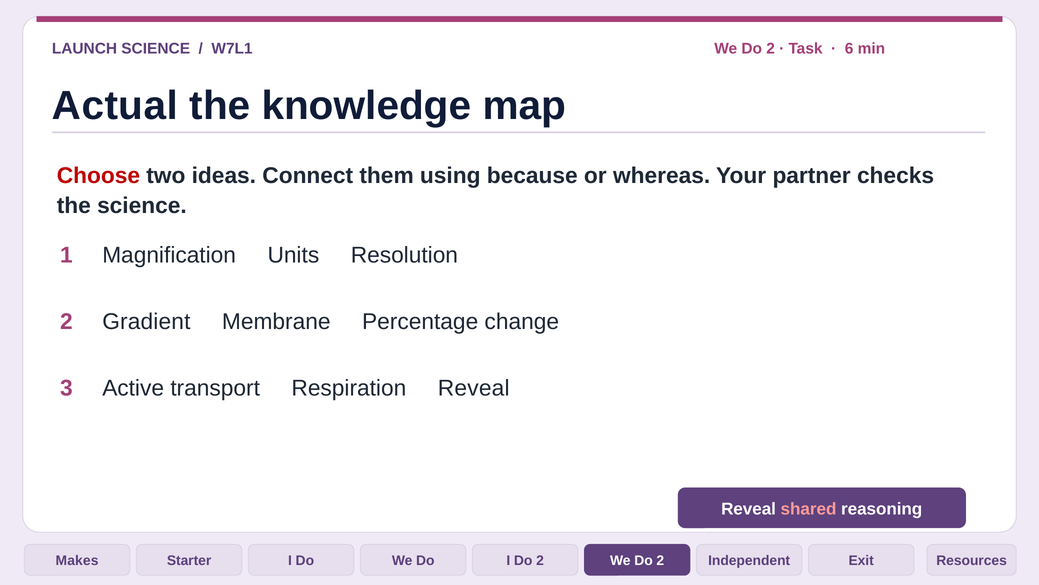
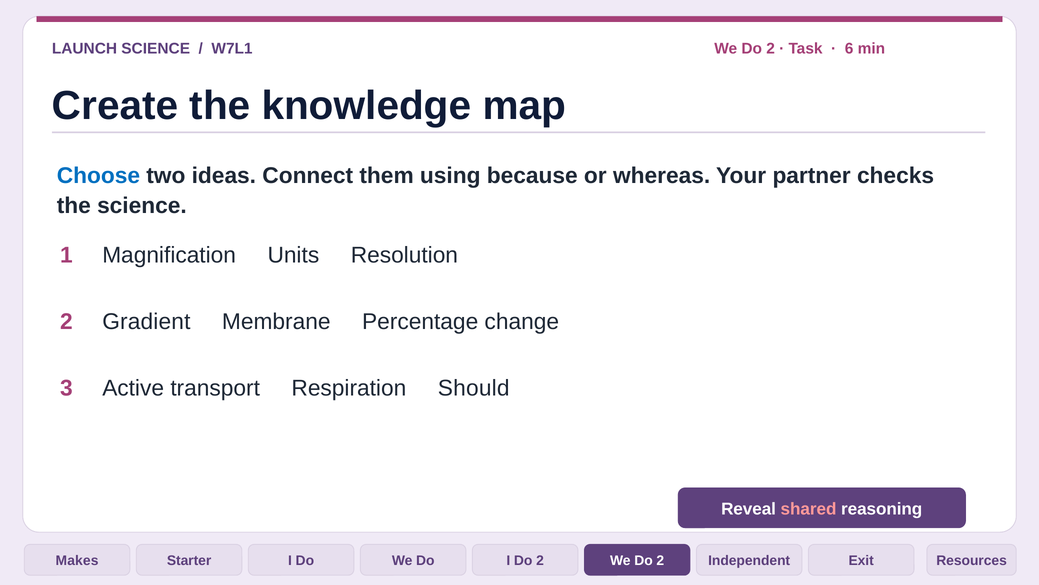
Actual: Actual -> Create
Choose colour: red -> blue
Respiration Reveal: Reveal -> Should
